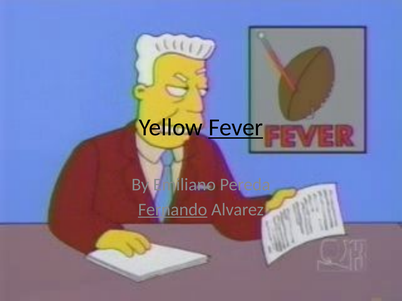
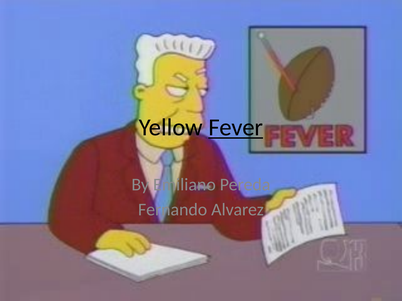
Fernando underline: present -> none
